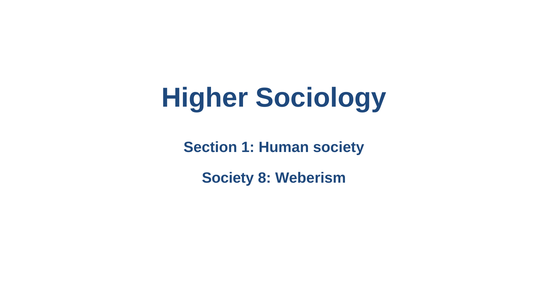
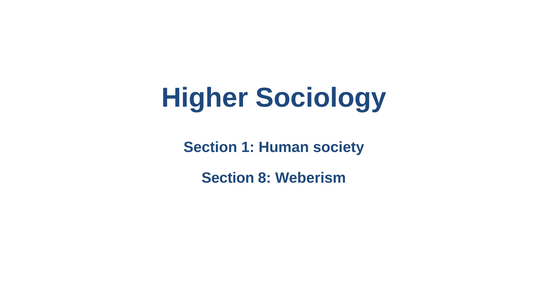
Society at (228, 178): Society -> Section
